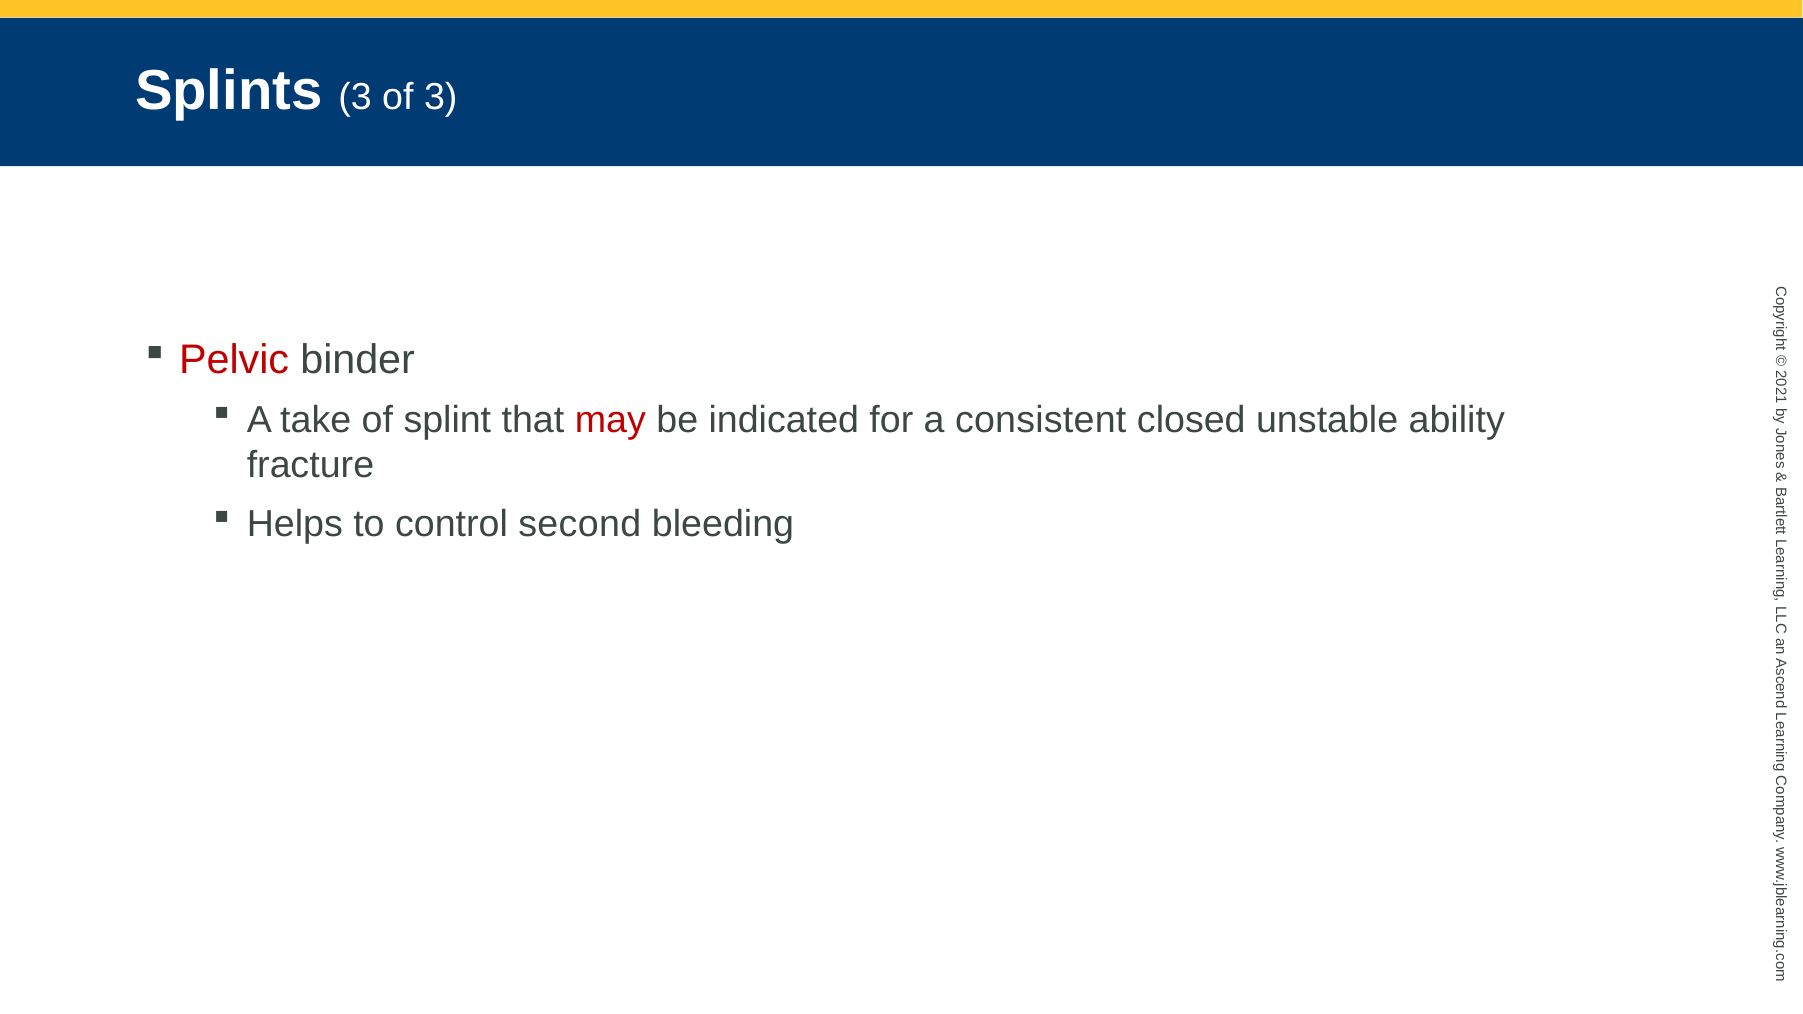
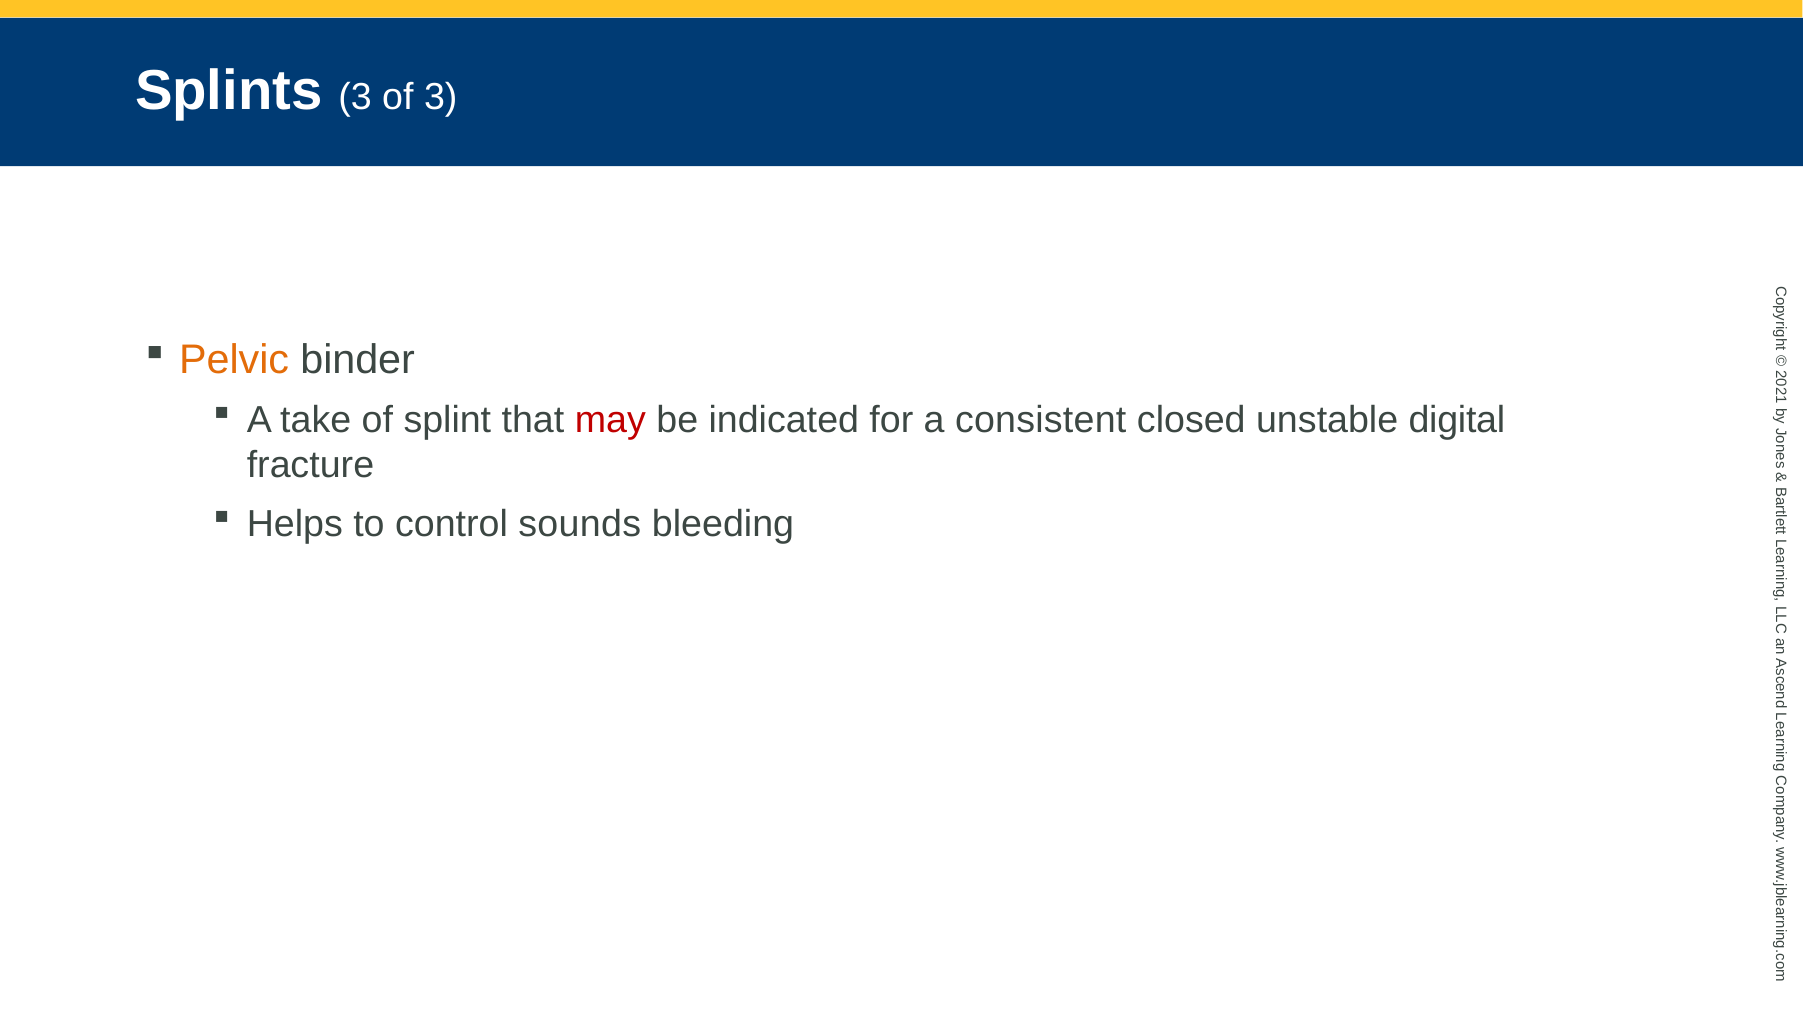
Pelvic colour: red -> orange
ability: ability -> digital
second: second -> sounds
